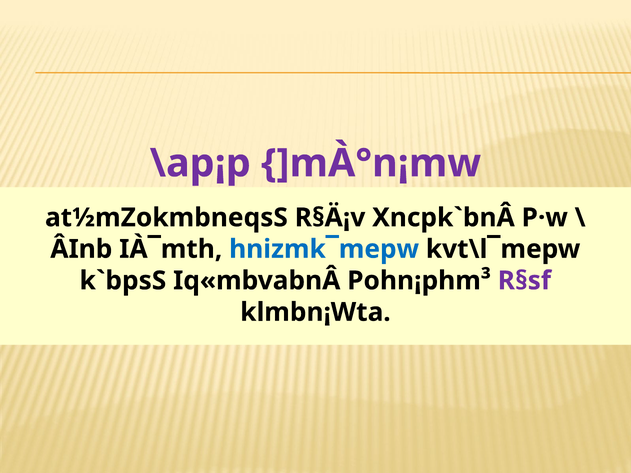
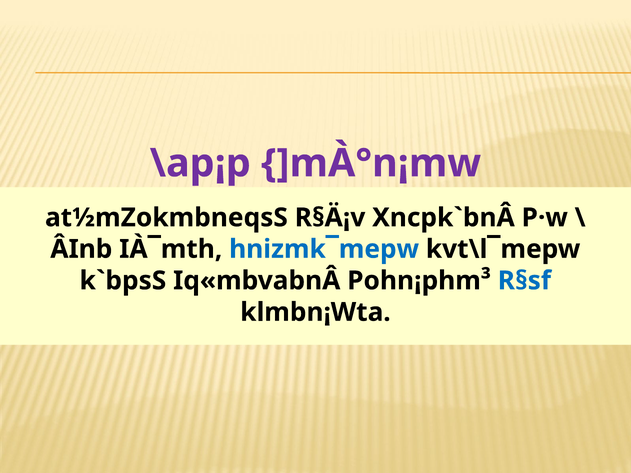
R§sf colour: purple -> blue
